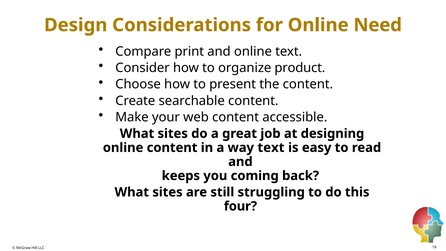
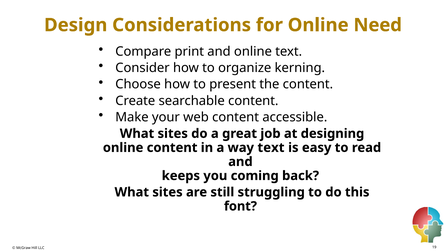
product: product -> kerning
four: four -> font
